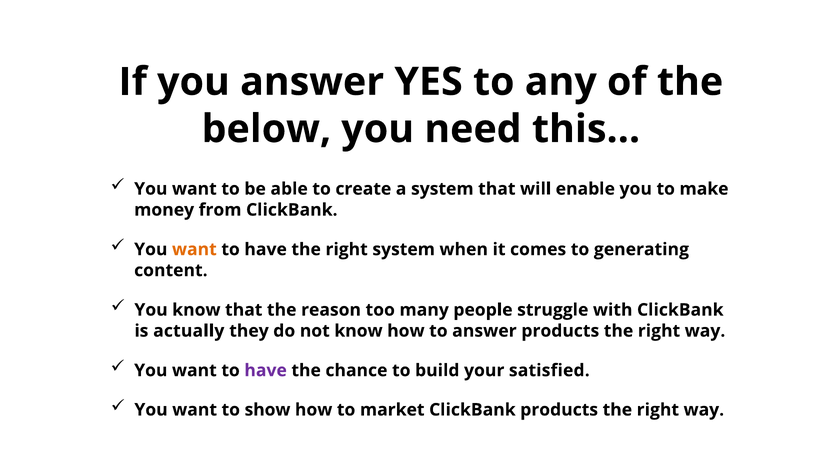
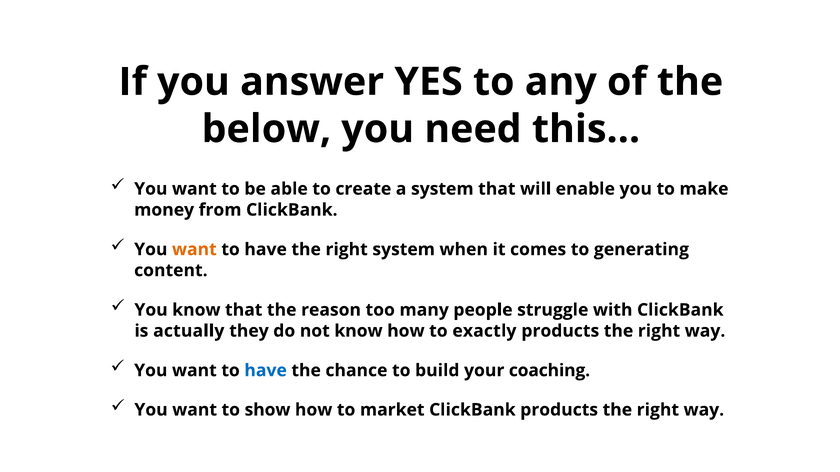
to answer: answer -> exactly
have at (266, 371) colour: purple -> blue
satisfied: satisfied -> coaching
